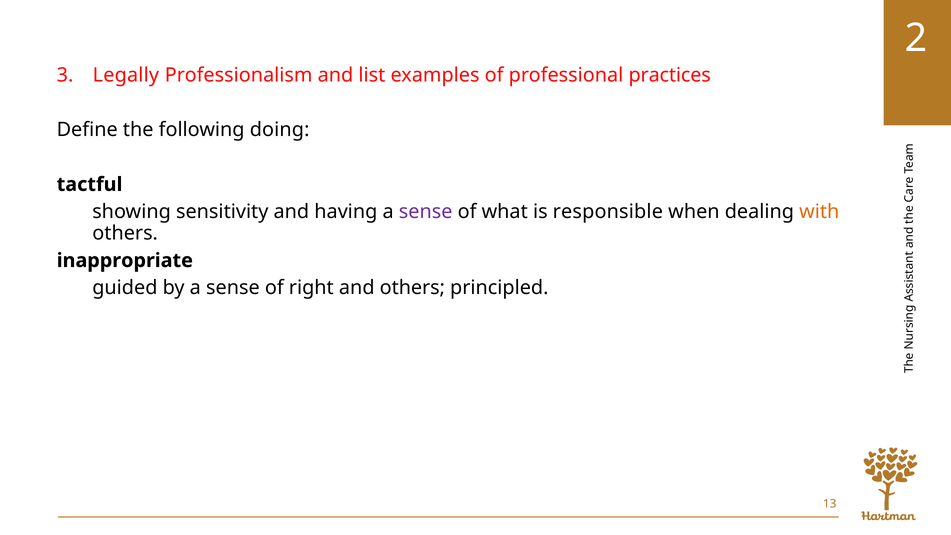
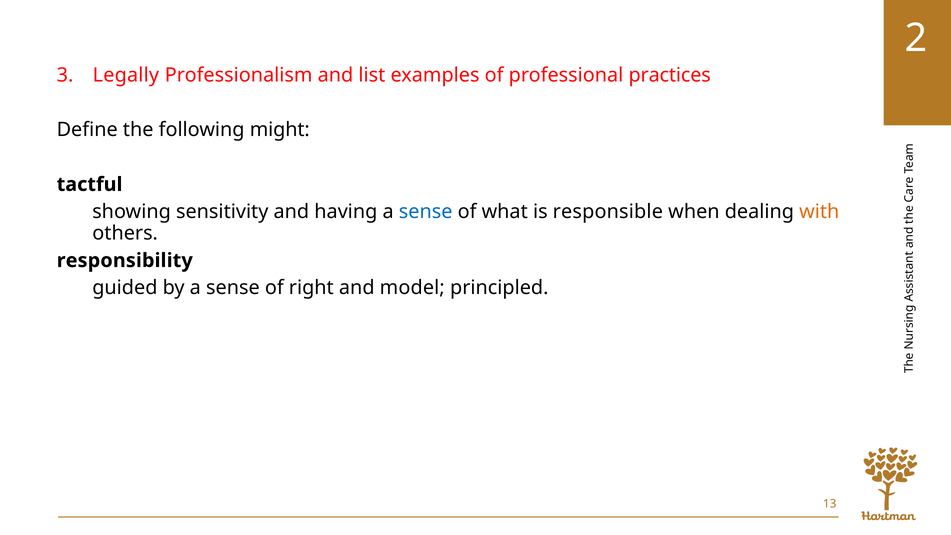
doing: doing -> might
sense at (426, 212) colour: purple -> blue
inappropriate: inappropriate -> responsibility
and others: others -> model
